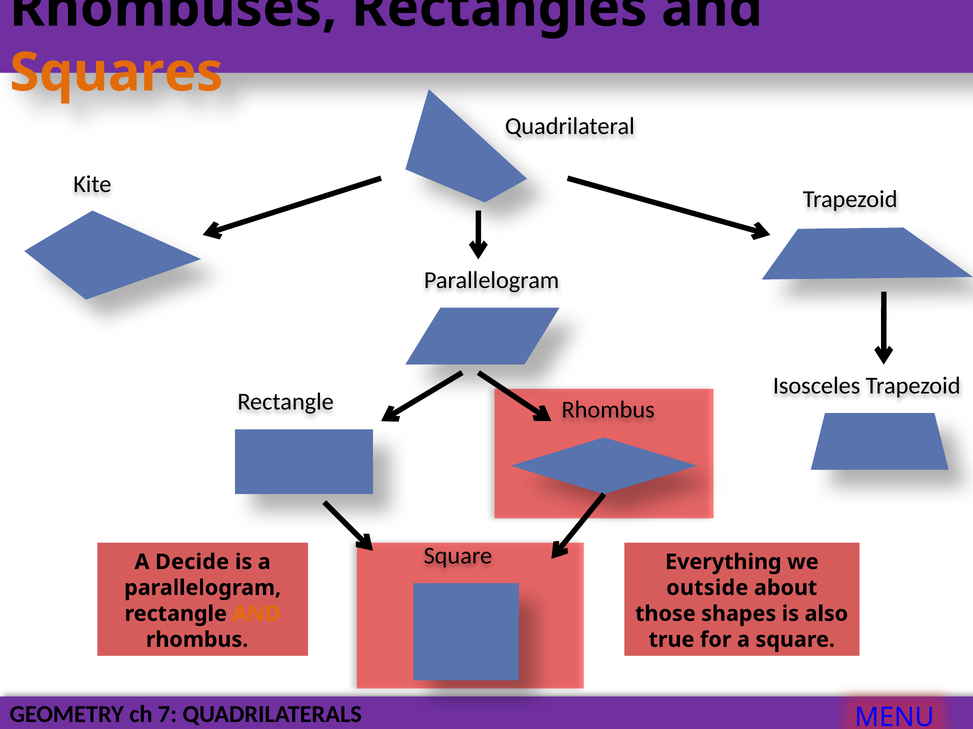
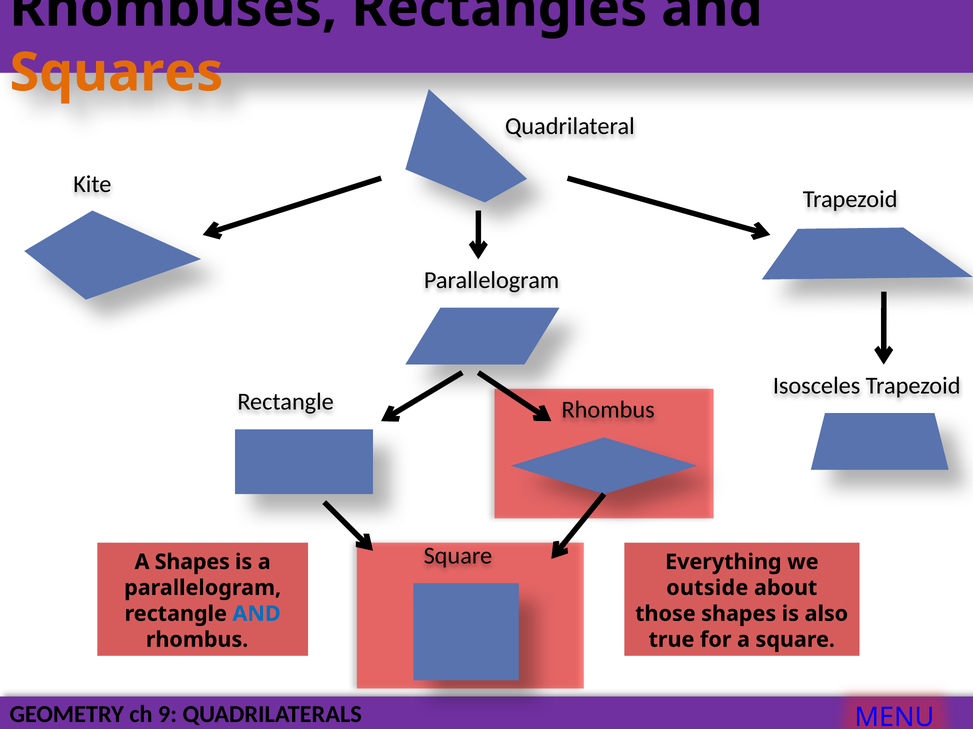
A Decide: Decide -> Shapes
AND at (257, 614) colour: orange -> blue
7: 7 -> 9
